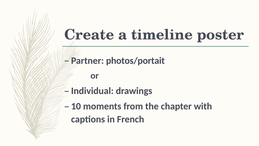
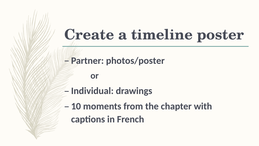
photos/portait: photos/portait -> photos/poster
